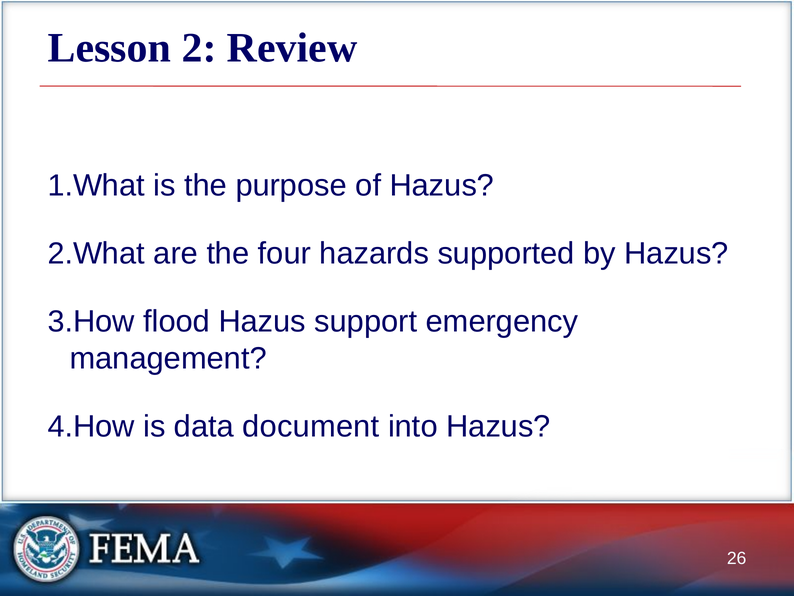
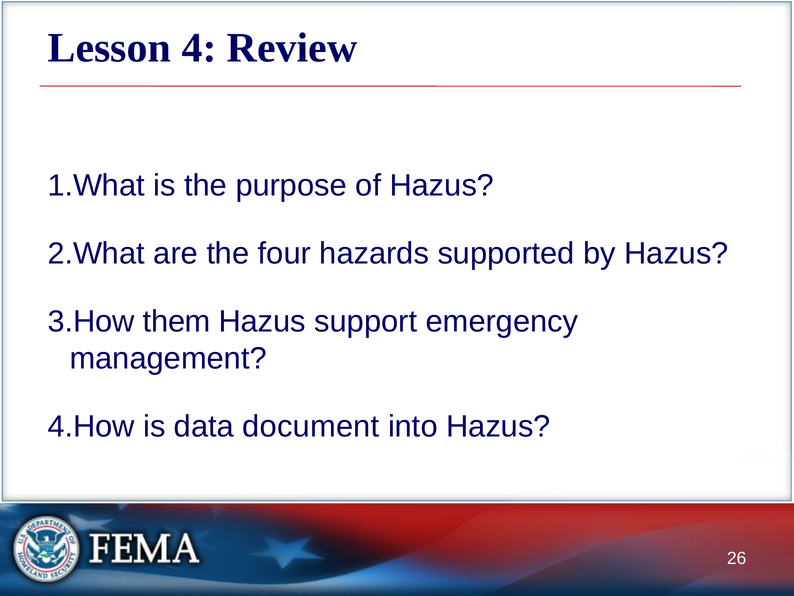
2: 2 -> 4
flood: flood -> them
